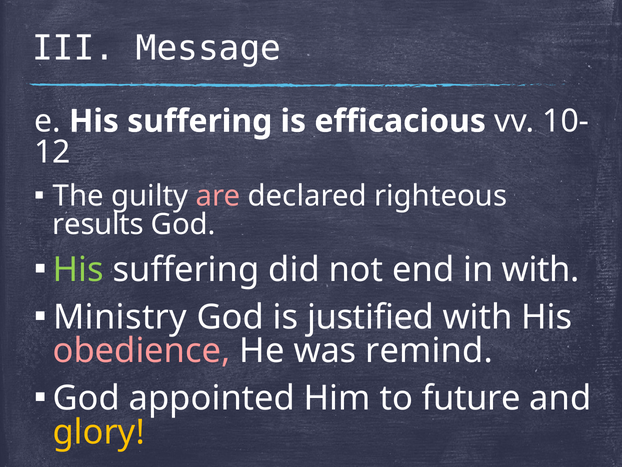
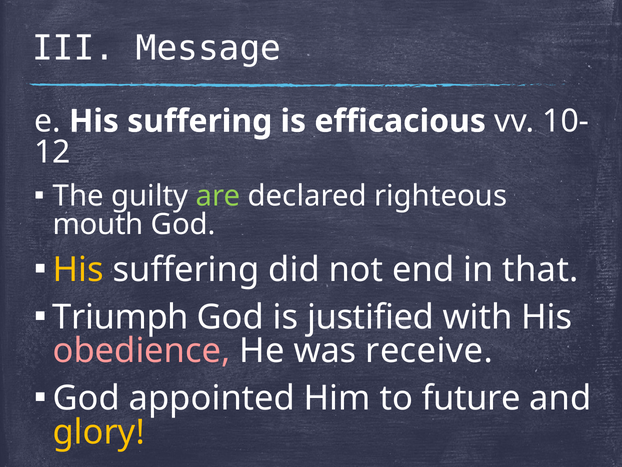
are colour: pink -> light green
results: results -> mouth
His at (78, 269) colour: light green -> yellow
in with: with -> that
Ministry: Ministry -> Triumph
remind: remind -> receive
